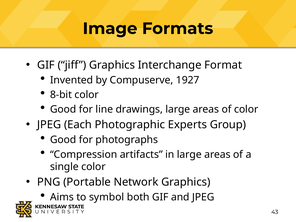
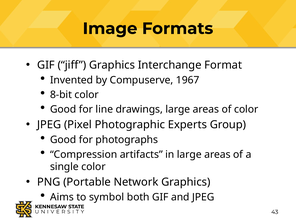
1927: 1927 -> 1967
Each: Each -> Pixel
